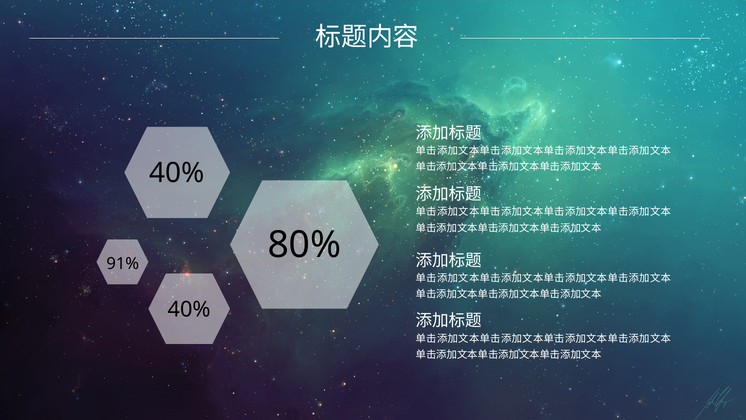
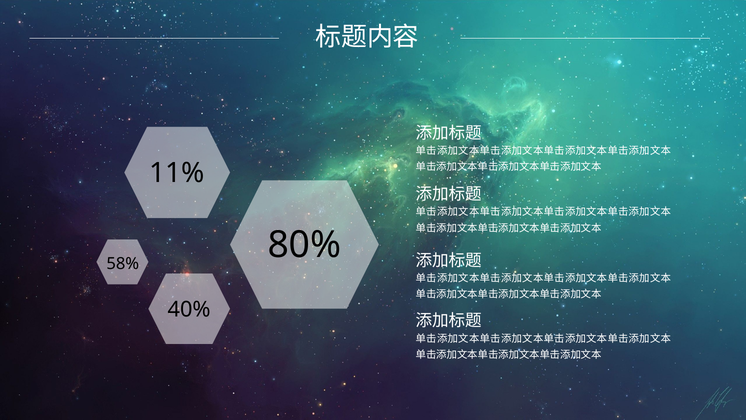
40% at (177, 173): 40% -> 11%
91%: 91% -> 58%
